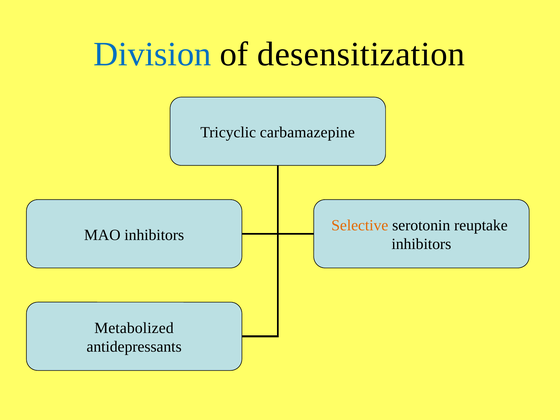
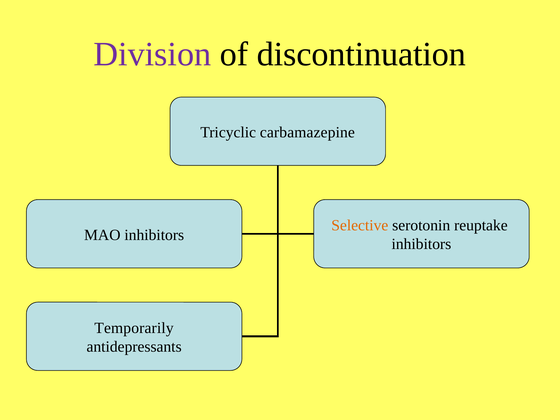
Division colour: blue -> purple
desensitization: desensitization -> discontinuation
Metabolized: Metabolized -> Temporarily
